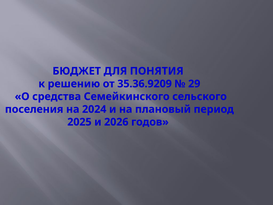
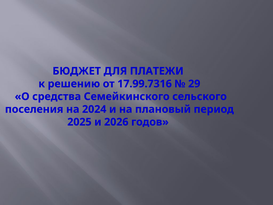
ПОНЯТИЯ: ПОНЯТИЯ -> ПЛАТЕЖИ
35.36.9209: 35.36.9209 -> 17.99.7316
